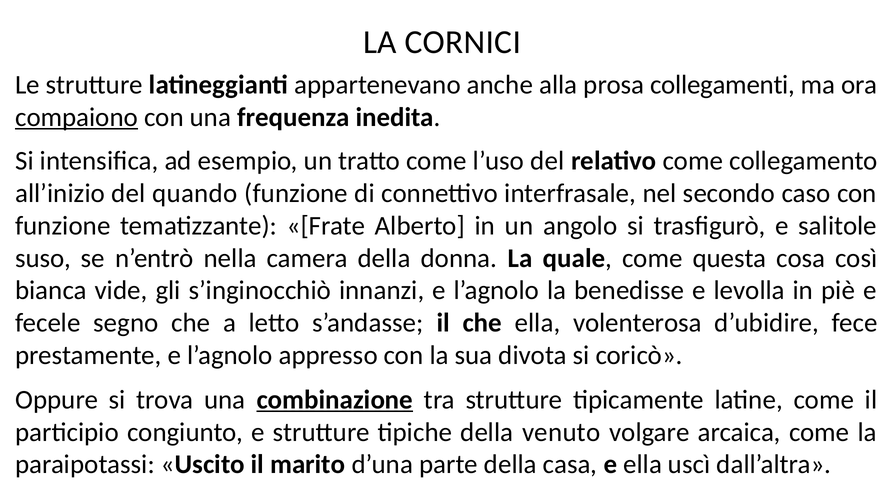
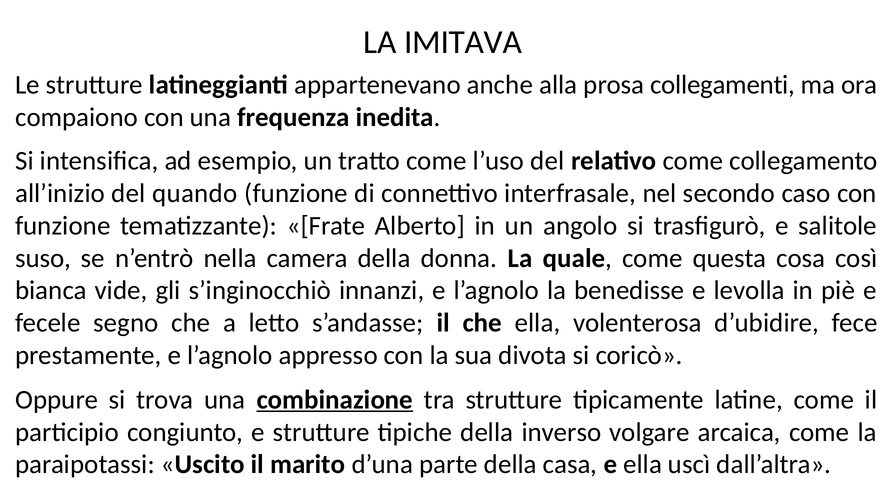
CORNICI: CORNICI -> IMITAVA
compaiono underline: present -> none
venuto: venuto -> inverso
